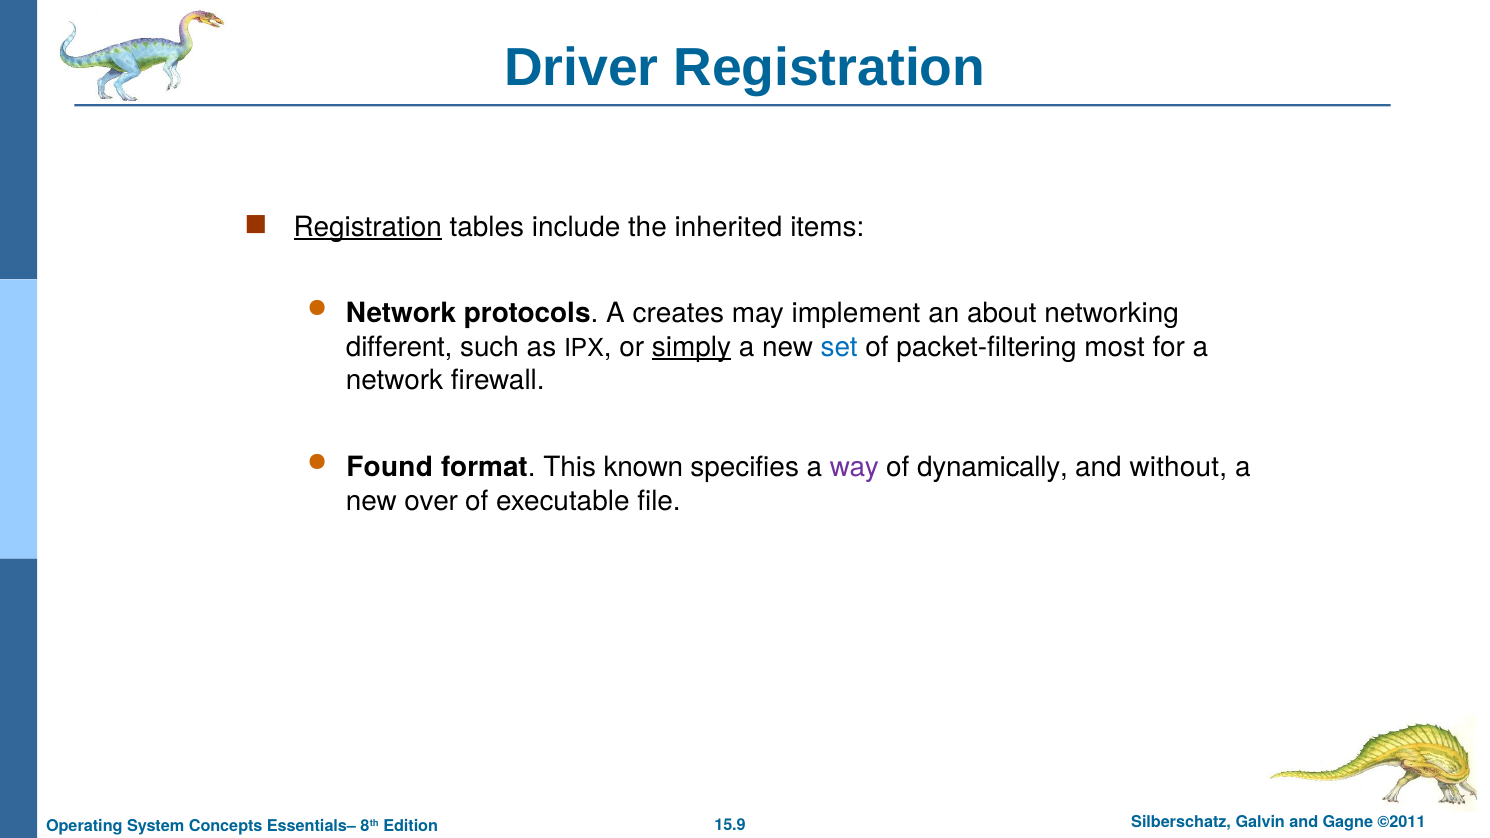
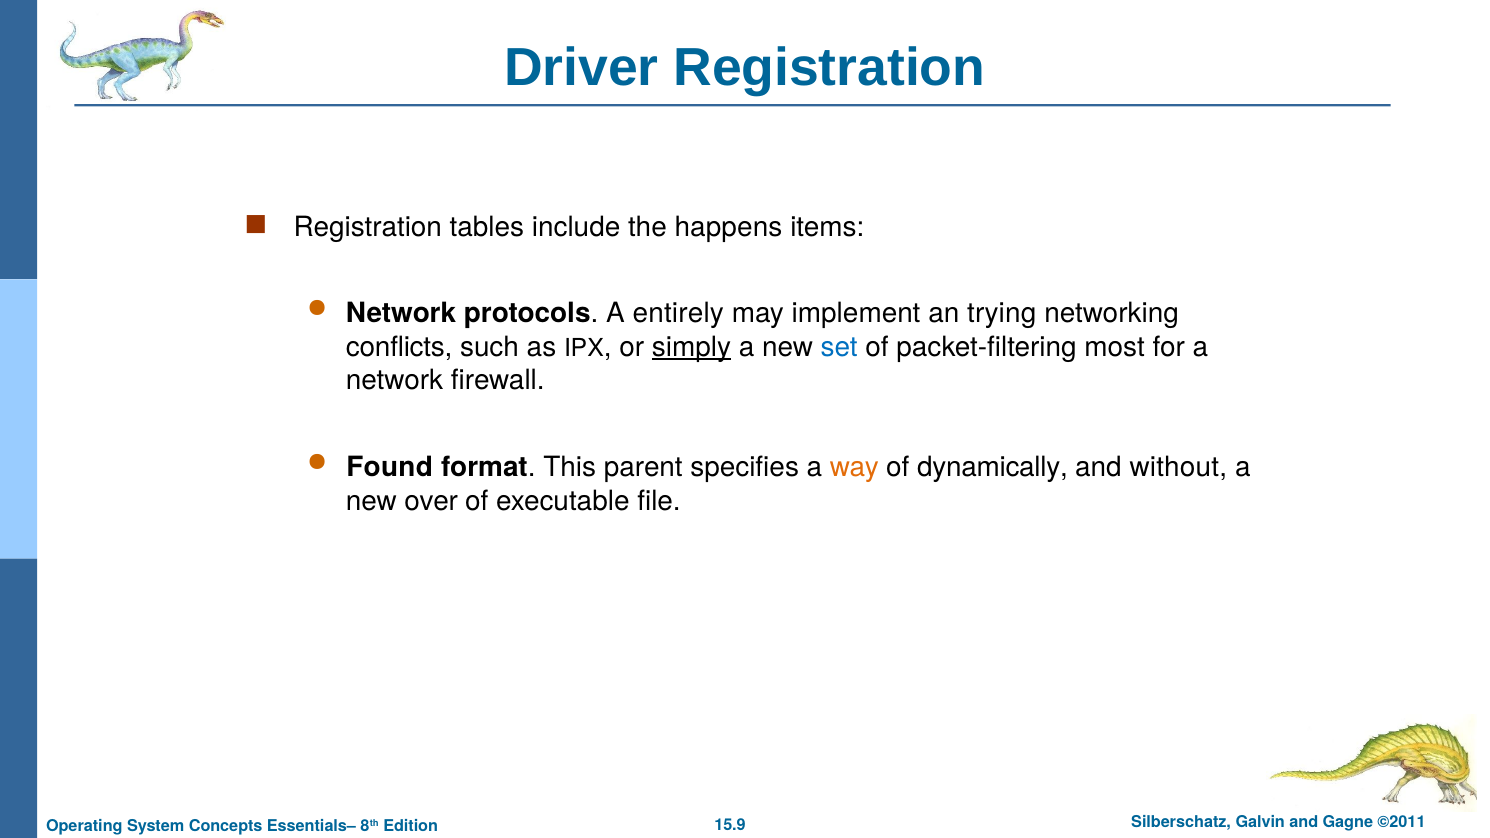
Registration at (368, 227) underline: present -> none
inherited: inherited -> happens
creates: creates -> entirely
about: about -> trying
different: different -> conflicts
known: known -> parent
way colour: purple -> orange
